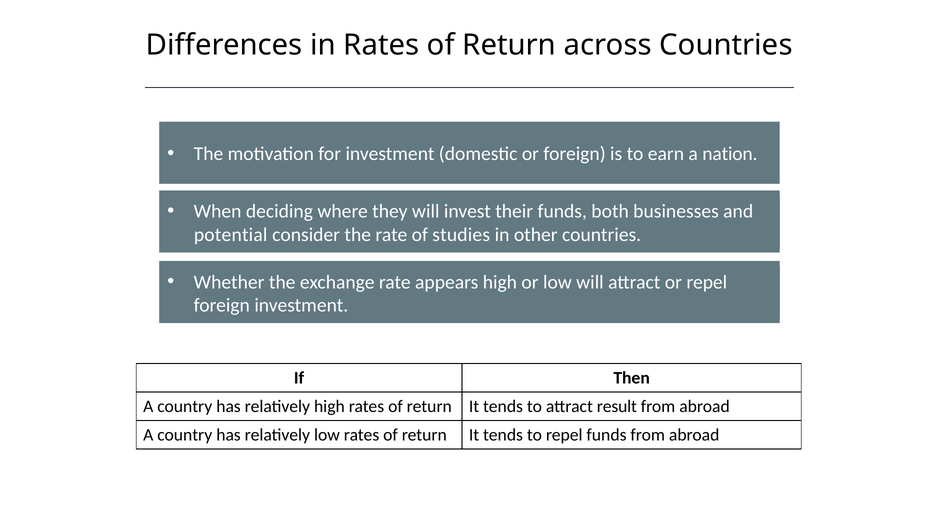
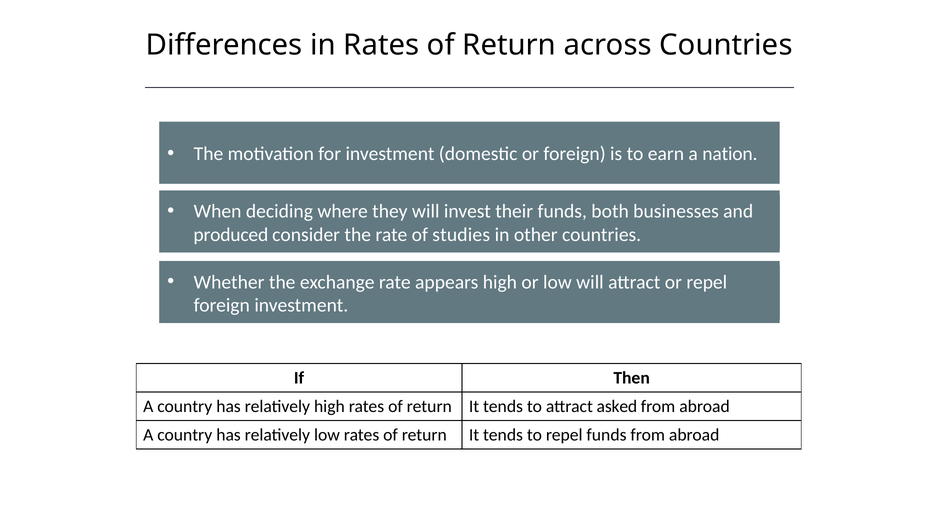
potential: potential -> produced
result: result -> asked
